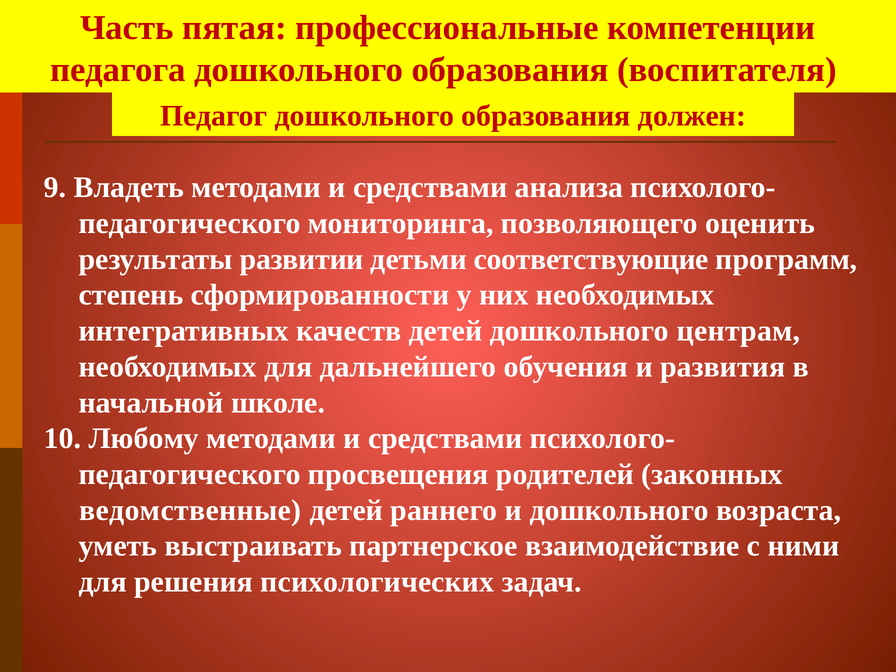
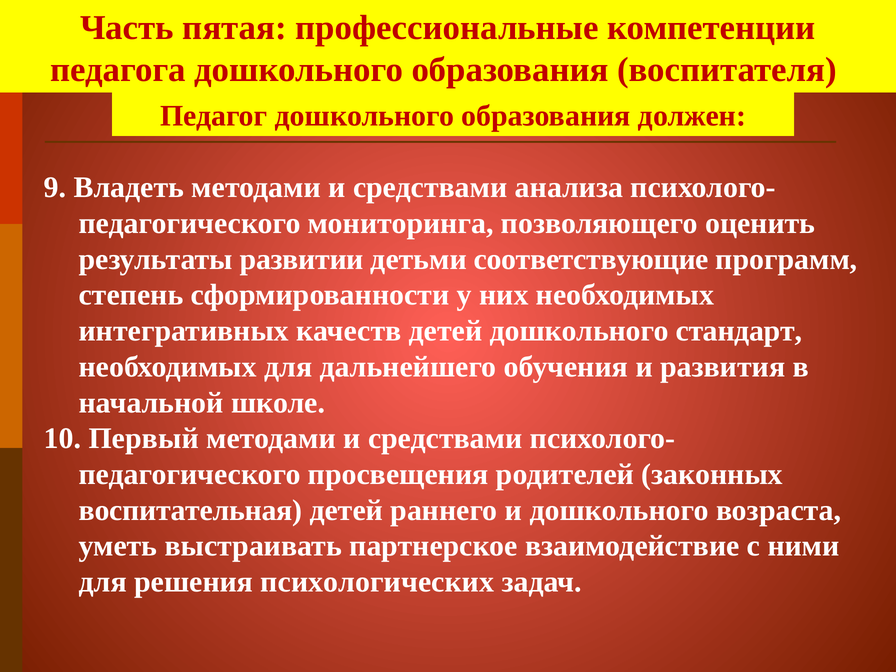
центрам: центрам -> стандарт
Любому: Любому -> Первый
ведомственные: ведомственные -> воспитательная
